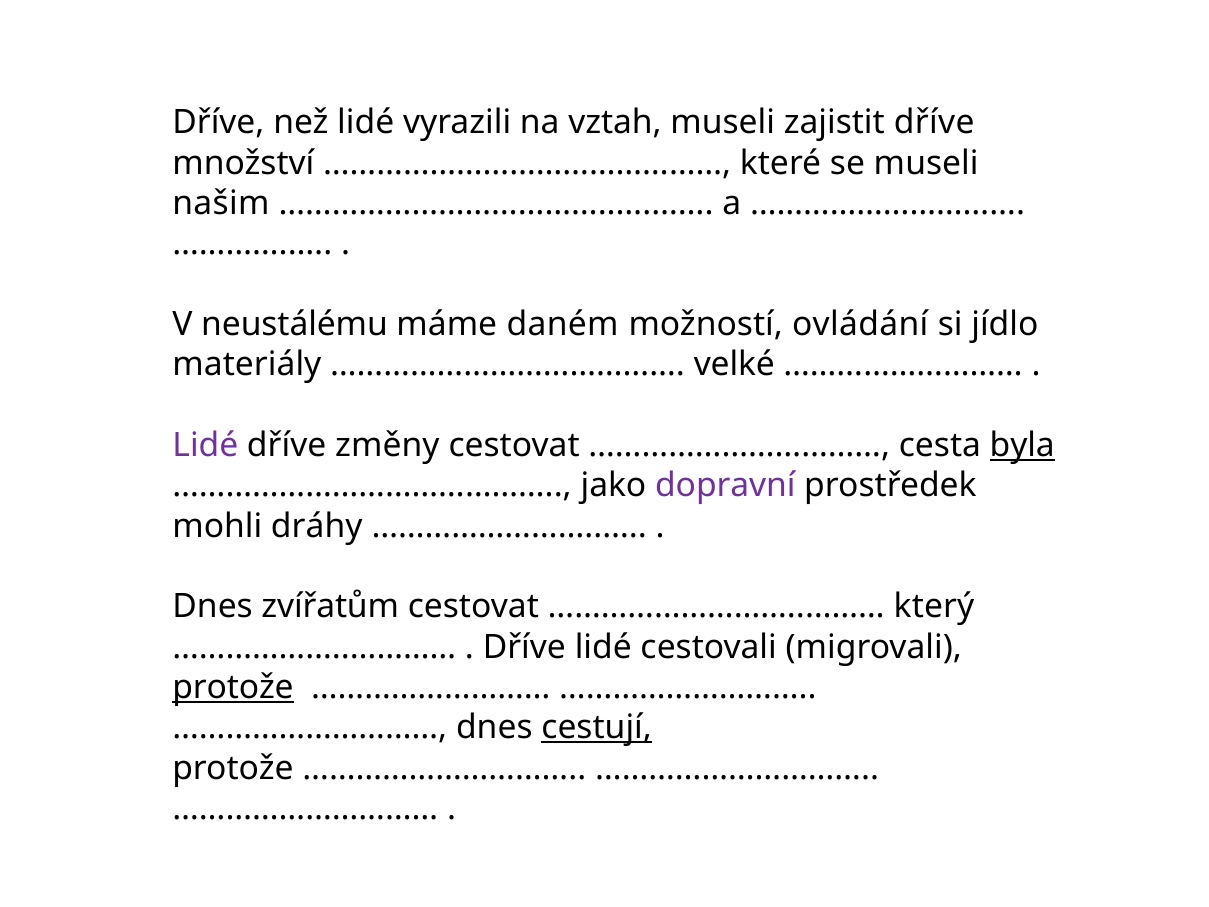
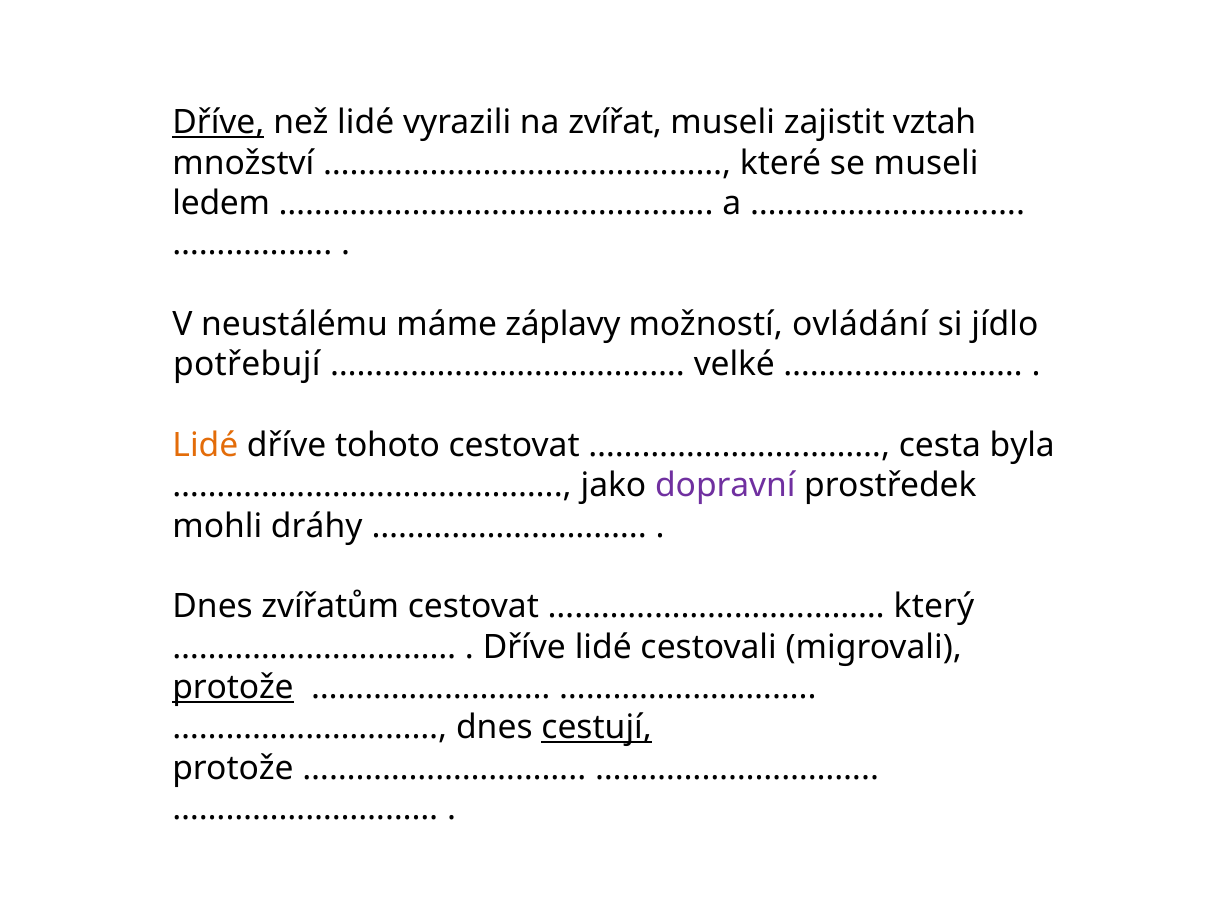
Dříve at (218, 123) underline: none -> present
vztah: vztah -> zvířat
zajistit dříve: dříve -> vztah
našim: našim -> ledem
daném: daném -> záplavy
materiály: materiály -> potřebují
Lidé at (205, 445) colour: purple -> orange
změny: změny -> tohoto
byla underline: present -> none
